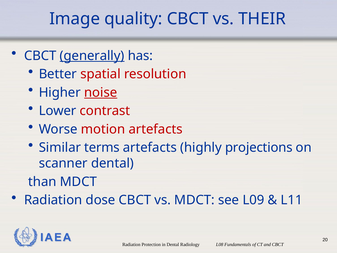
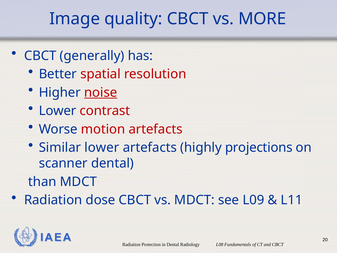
THEIR: THEIR -> MORE
generally underline: present -> none
Similar terms: terms -> lower
